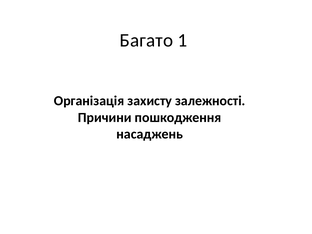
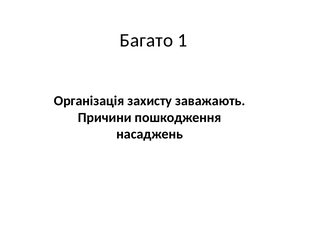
залежності: залежності -> заважають
